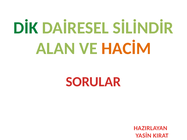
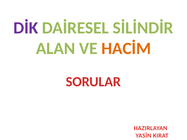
DİK colour: green -> purple
